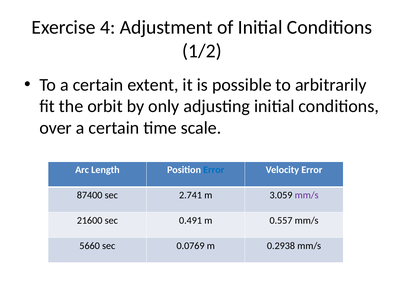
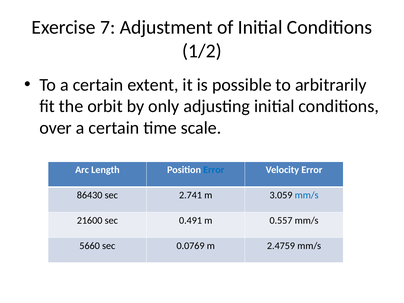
4: 4 -> 7
87400: 87400 -> 86430
mm/s at (307, 195) colour: purple -> blue
0.2938: 0.2938 -> 2.4759
